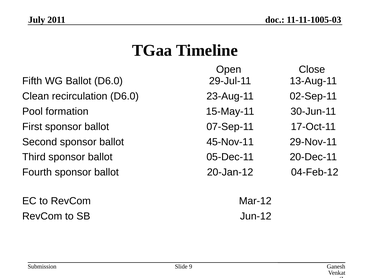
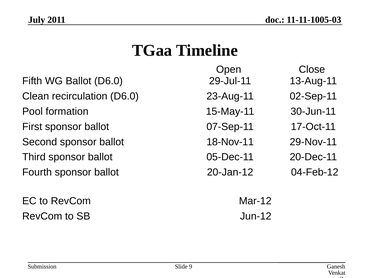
45-Nov-11: 45-Nov-11 -> 18-Nov-11
